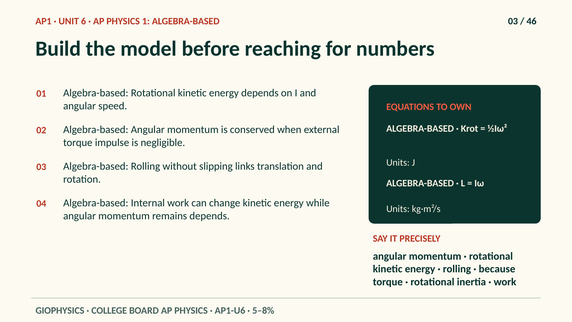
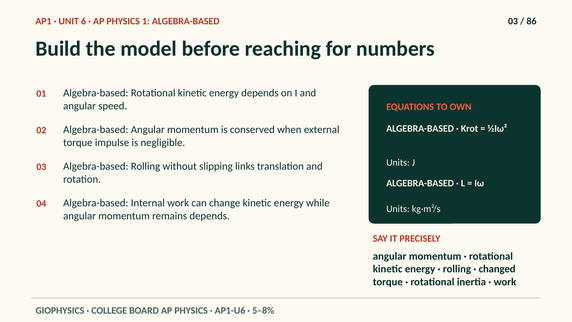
46: 46 -> 86
because: because -> changed
